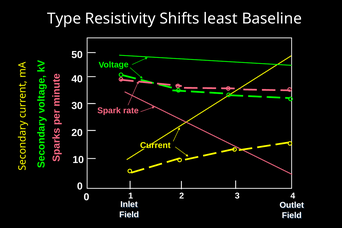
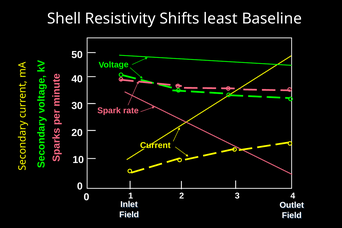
Type: Type -> Shell
